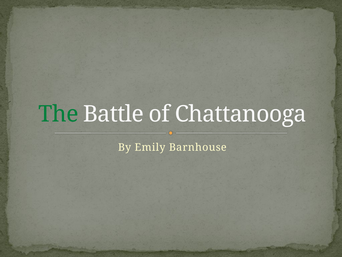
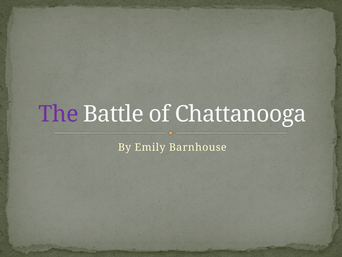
The colour: green -> purple
